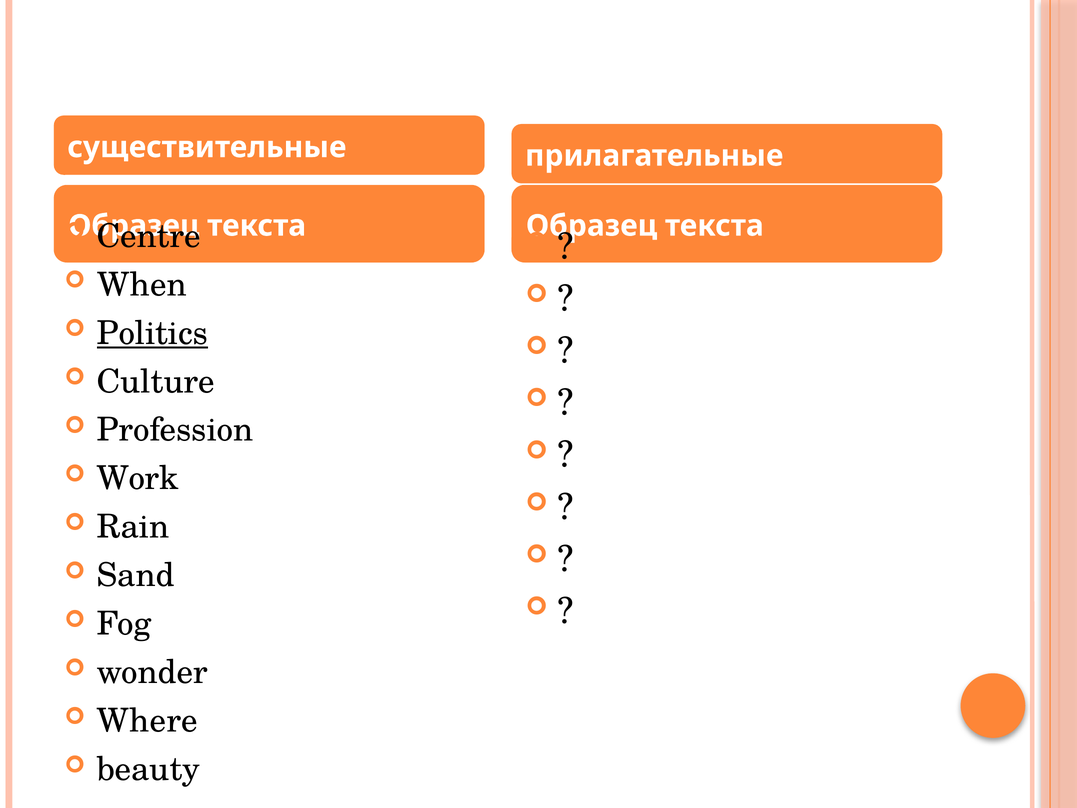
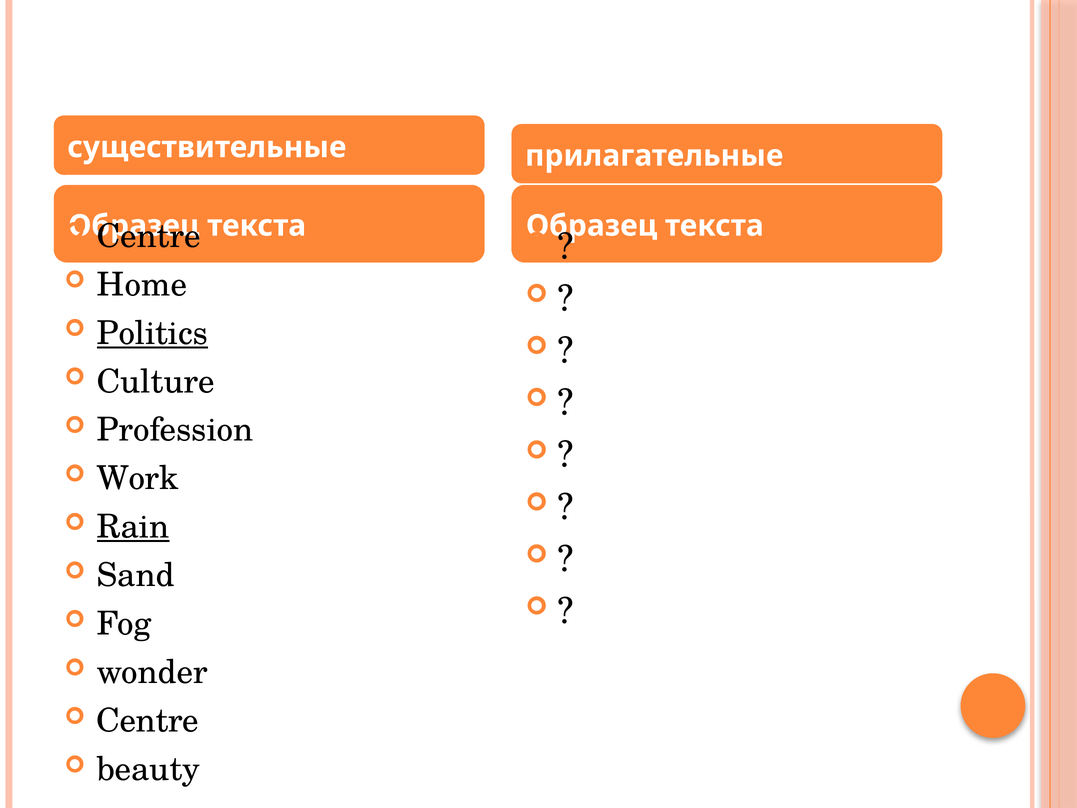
When: When -> Home
Rain underline: none -> present
Where at (147, 721): Where -> Centre
